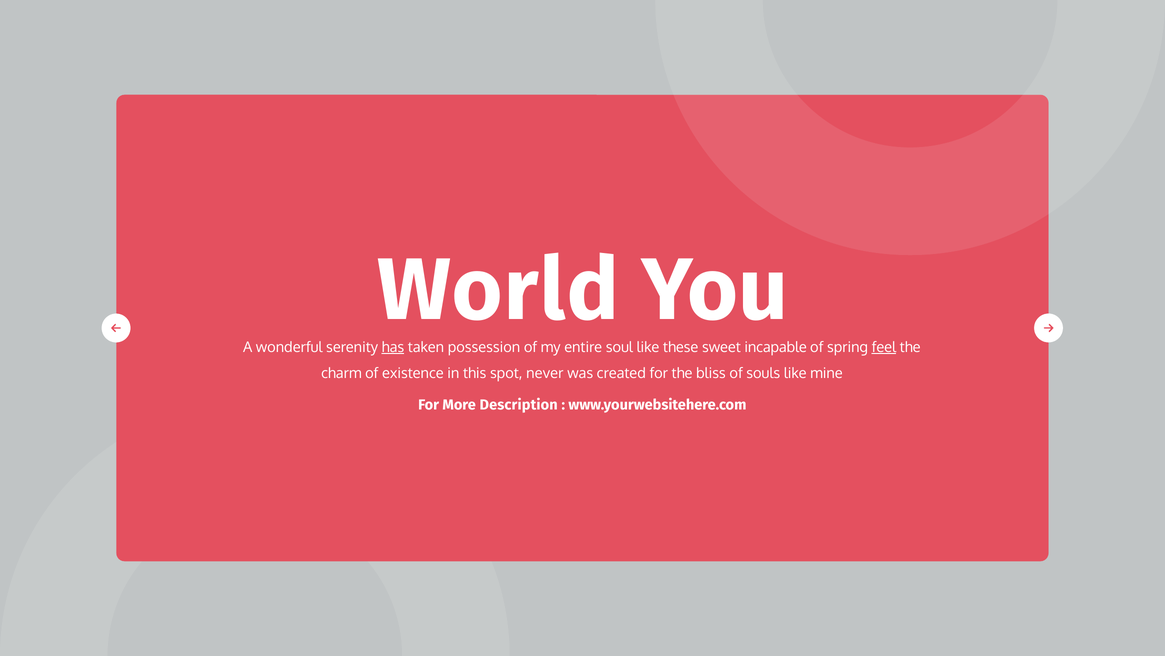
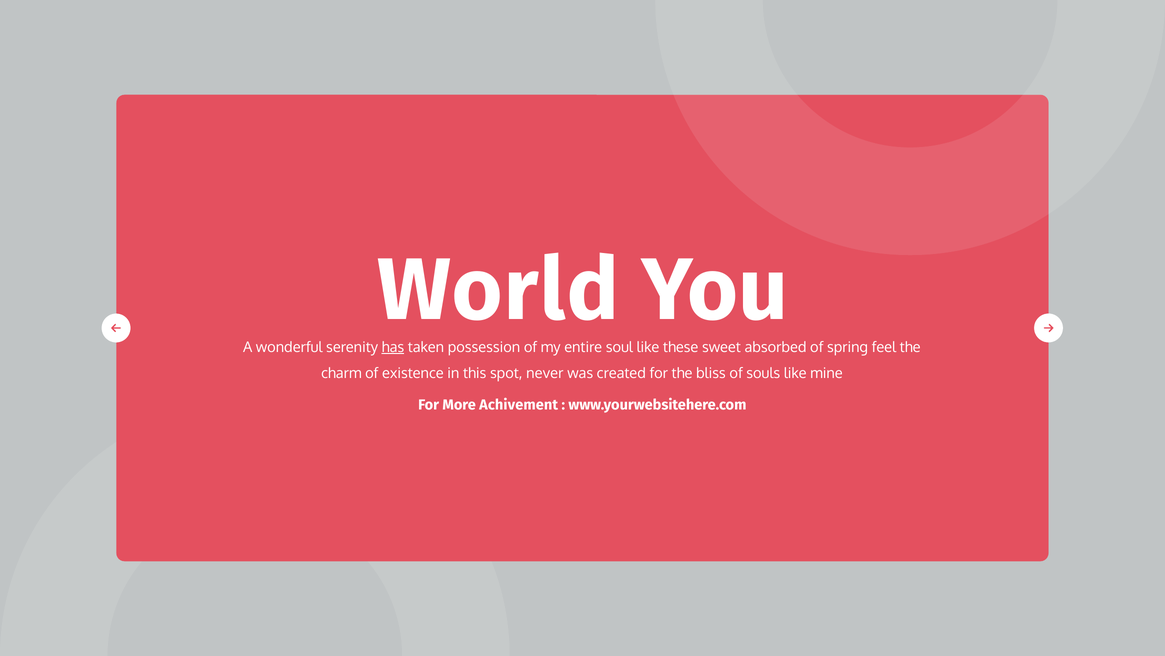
incapable: incapable -> absorbed
feel underline: present -> none
Description: Description -> Achivement
